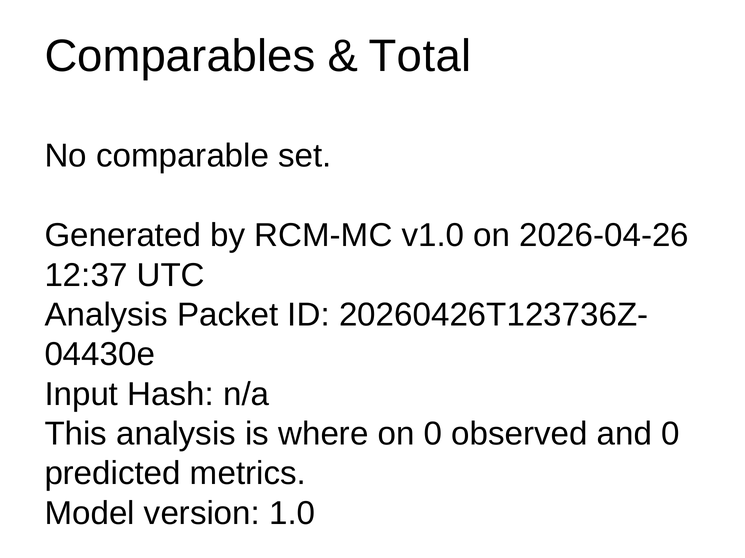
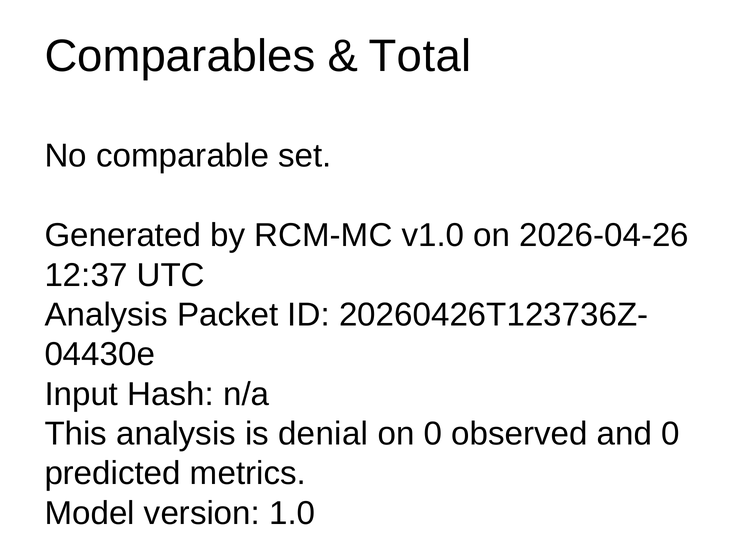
where: where -> denial
